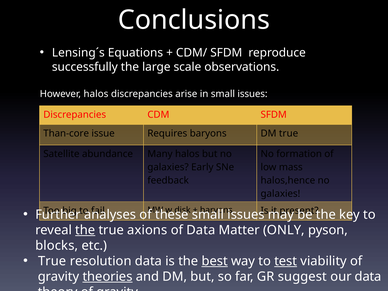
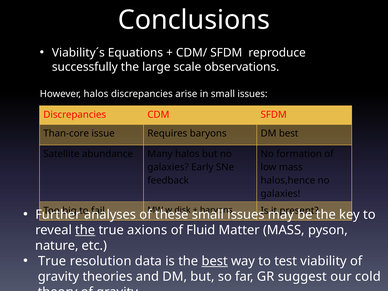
Lensing´s: Lensing´s -> Viability´s
DM true: true -> best
of Data: Data -> Fluid
Matter ONLY: ONLY -> MASS
blocks: blocks -> nature
test underline: present -> none
theories underline: present -> none
our data: data -> cold
